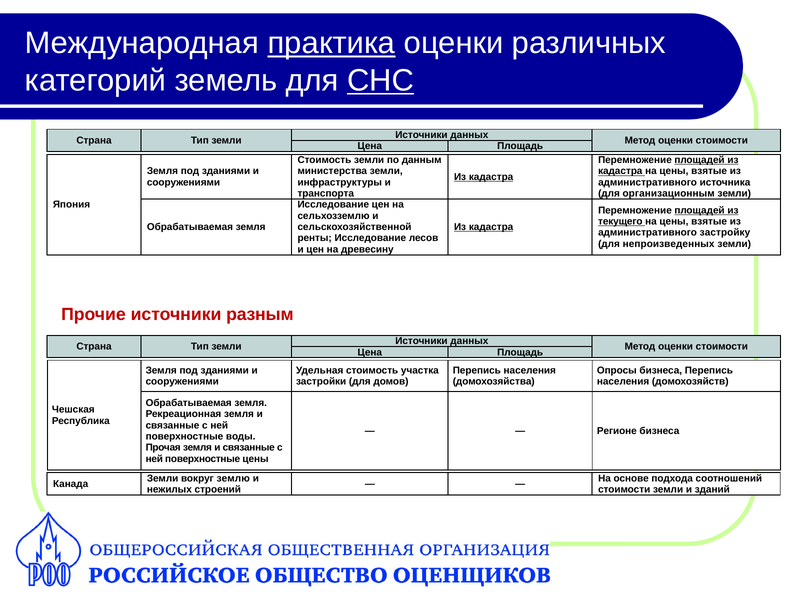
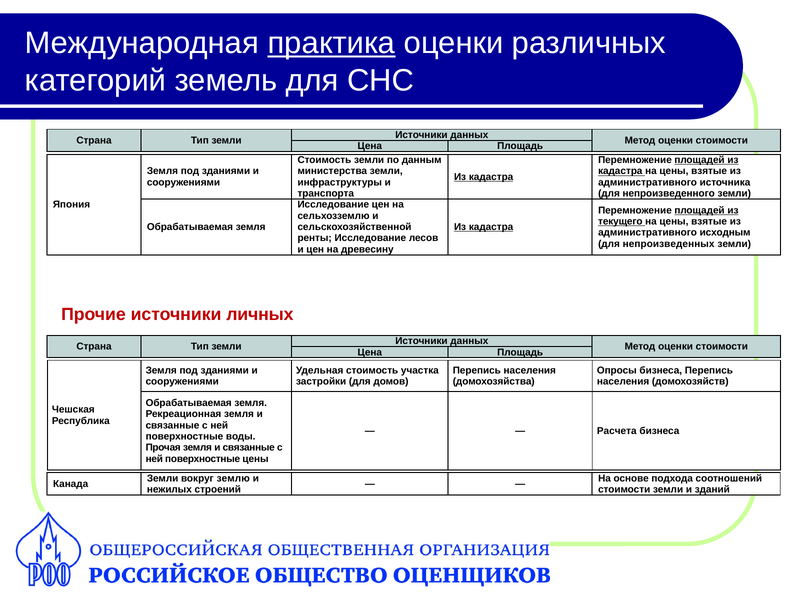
СНС underline: present -> none
организационным: организационным -> непроизведенного
застройку: застройку -> исходным
разным: разным -> личных
Регионе: Регионе -> Расчета
